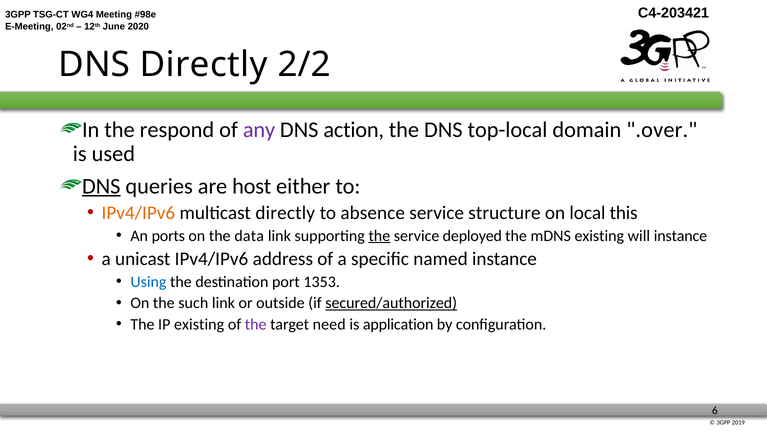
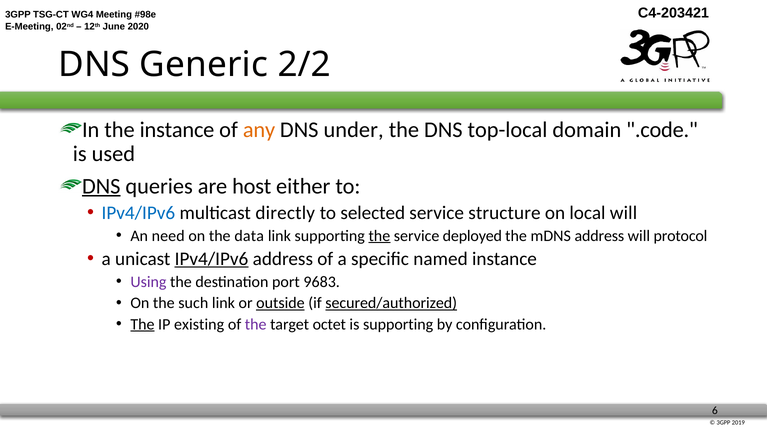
DNS Directly: Directly -> Generic
the respond: respond -> instance
any colour: purple -> orange
action: action -> under
.over: .over -> .code
IPv4/IPv6 at (138, 212) colour: orange -> blue
absence: absence -> selected
local this: this -> will
ports: ports -> need
mDNS existing: existing -> address
will instance: instance -> protocol
IPv4/IPv6 at (211, 258) underline: none -> present
Using colour: blue -> purple
1353: 1353 -> 9683
outside underline: none -> present
The at (142, 324) underline: none -> present
need: need -> octet
is application: application -> supporting
